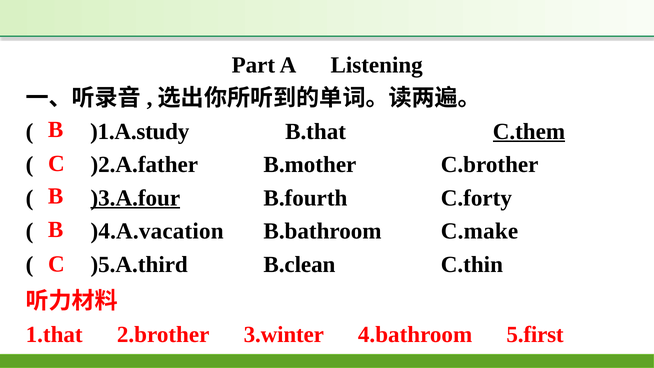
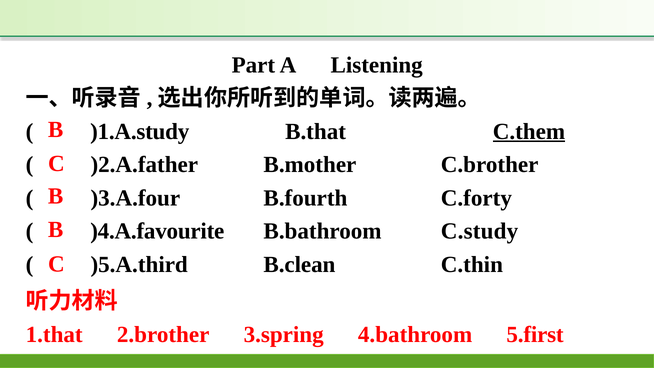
)3.A.four underline: present -> none
)4.A.vacation: )4.A.vacation -> )4.A.favourite
C.make: C.make -> C.study
3.winter: 3.winter -> 3.spring
